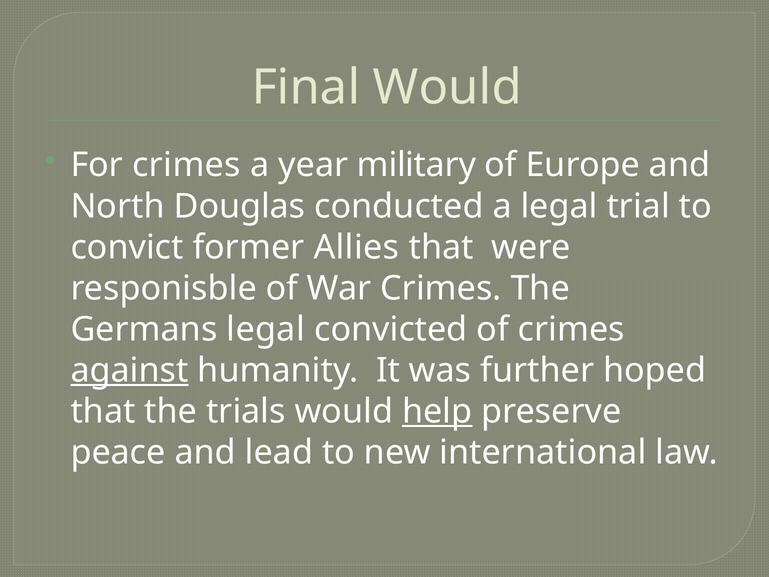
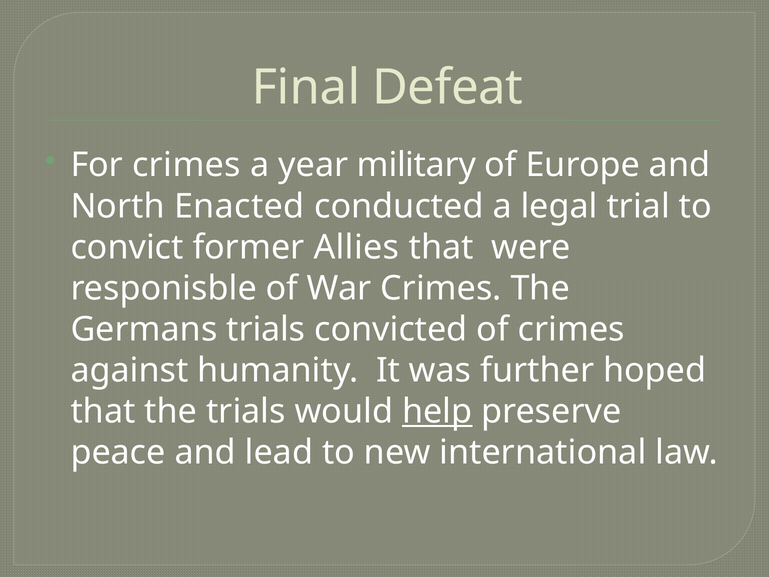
Final Would: Would -> Defeat
Douglas: Douglas -> Enacted
Germans legal: legal -> trials
against underline: present -> none
